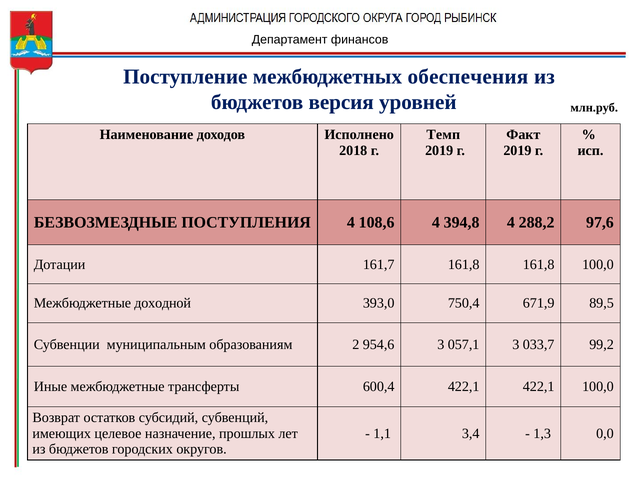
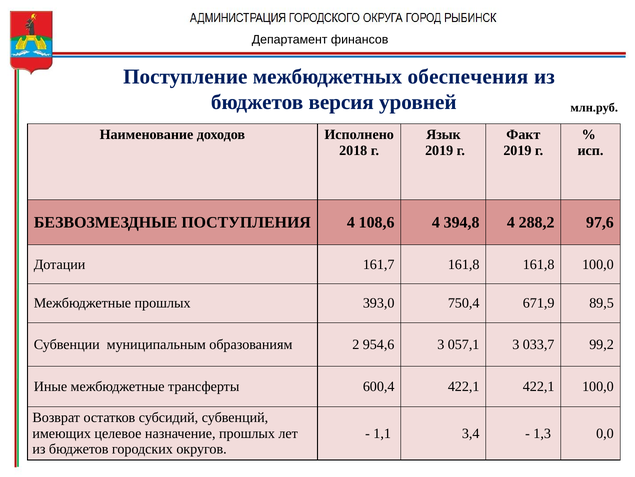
Темп: Темп -> Язык
Межбюджетные доходной: доходной -> прошлых
